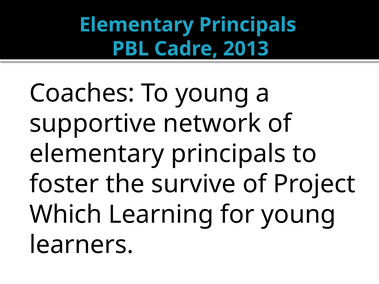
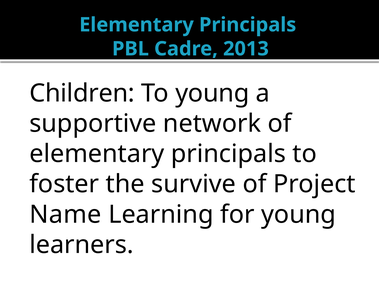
Coaches: Coaches -> Children
Which: Which -> Name
